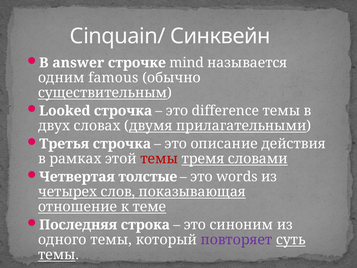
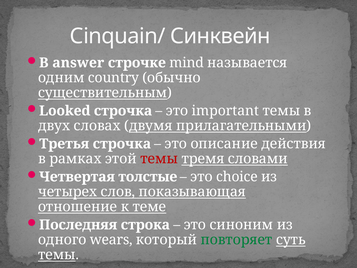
famous: famous -> country
difference: difference -> important
words: words -> choice
одного темы: темы -> wears
повторяет colour: purple -> green
